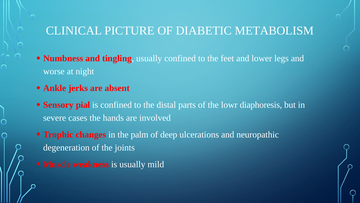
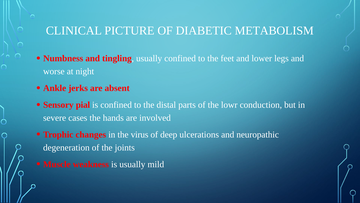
diaphoresis: diaphoresis -> conduction
palm: palm -> virus
